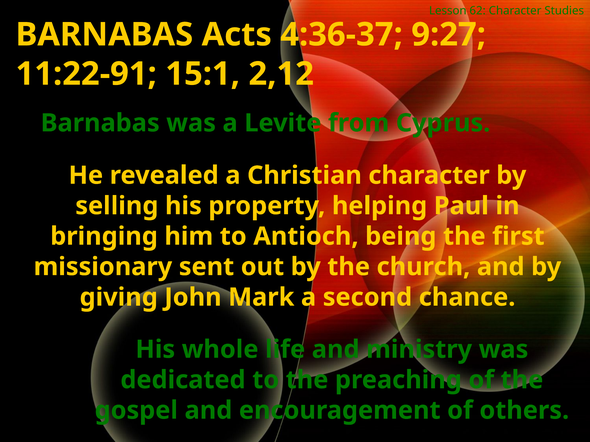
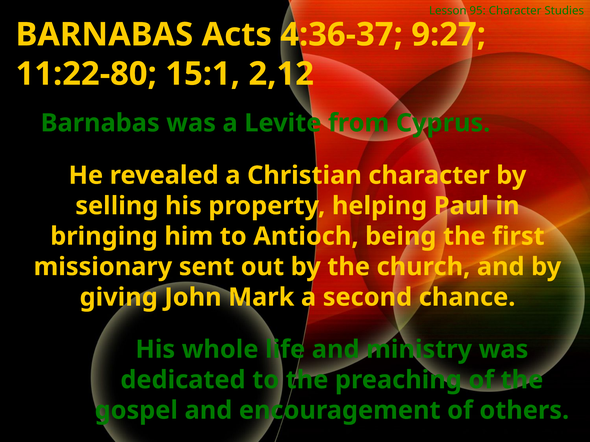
62: 62 -> 95
11:22-91: 11:22-91 -> 11:22-80
